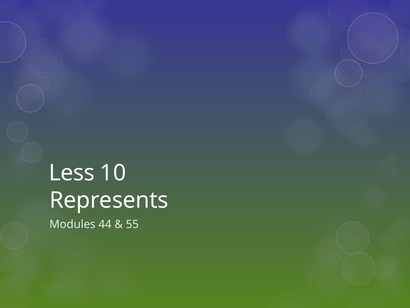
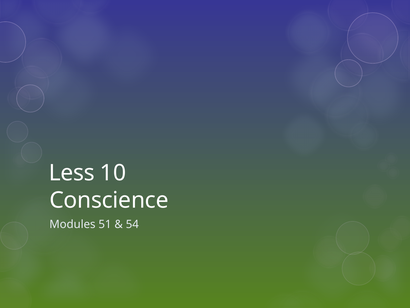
Represents: Represents -> Conscience
44: 44 -> 51
55: 55 -> 54
